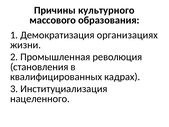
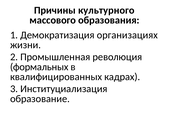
становления: становления -> формальных
нацеленного: нацеленного -> образование
